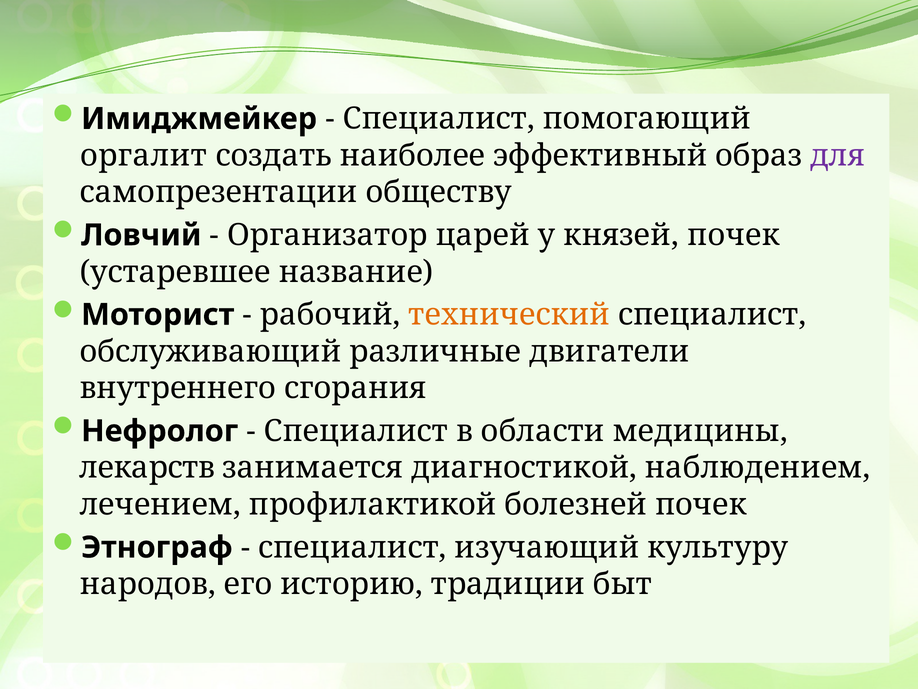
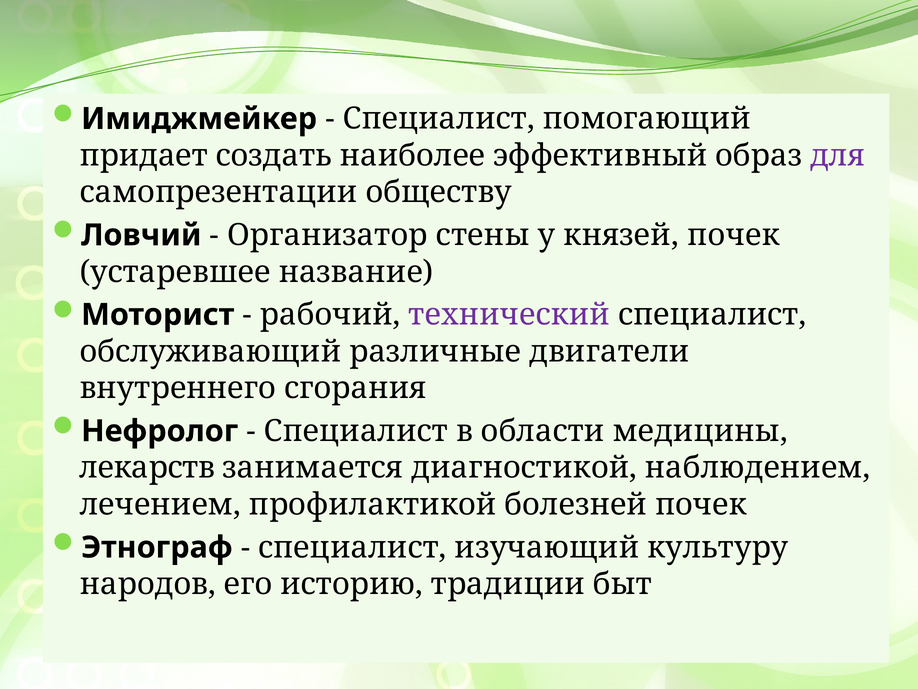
оргалит: оргалит -> придает
царей: царей -> стены
технический colour: orange -> purple
